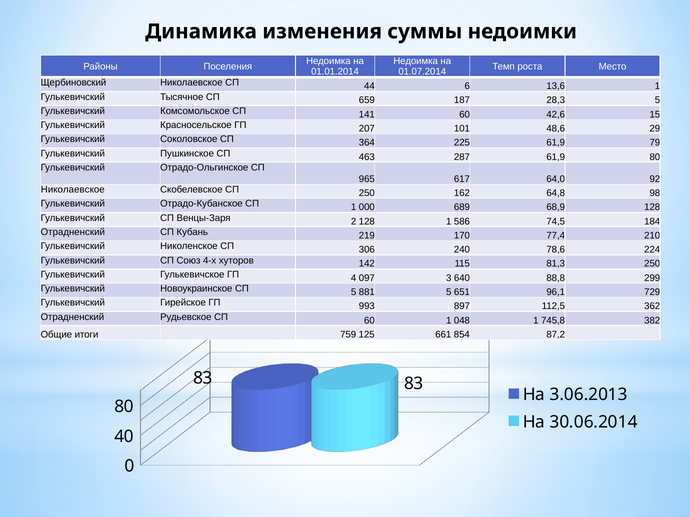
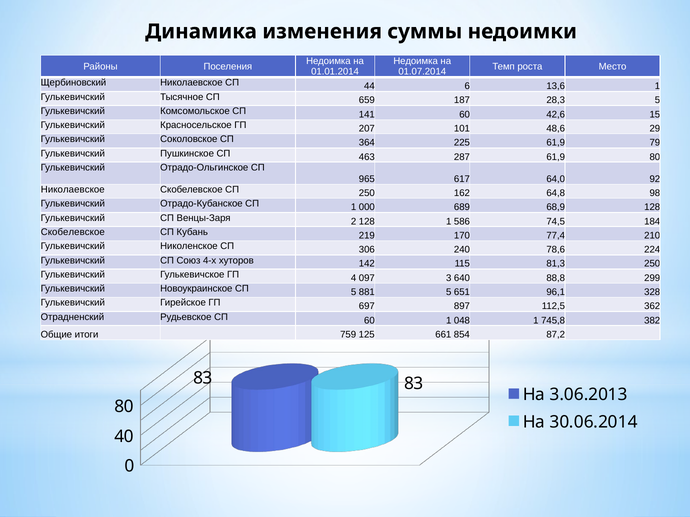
Отрадненский at (73, 232): Отрадненский -> Скобелевское
729: 729 -> 328
993: 993 -> 697
